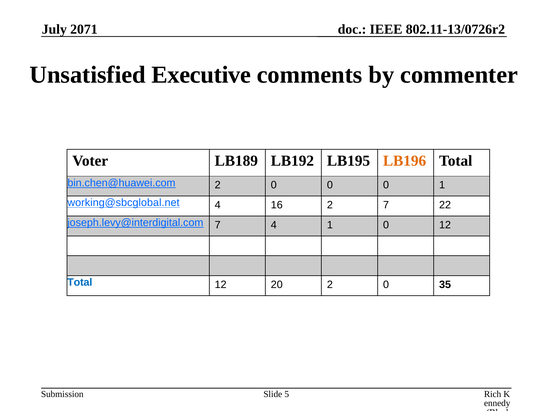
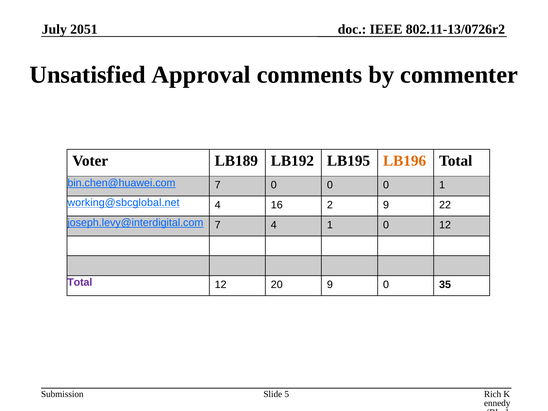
2071: 2071 -> 2051
Executive: Executive -> Approval
bin.chen@huawei.com 2: 2 -> 7
2 7: 7 -> 9
Total at (80, 282) colour: blue -> purple
20 2: 2 -> 9
